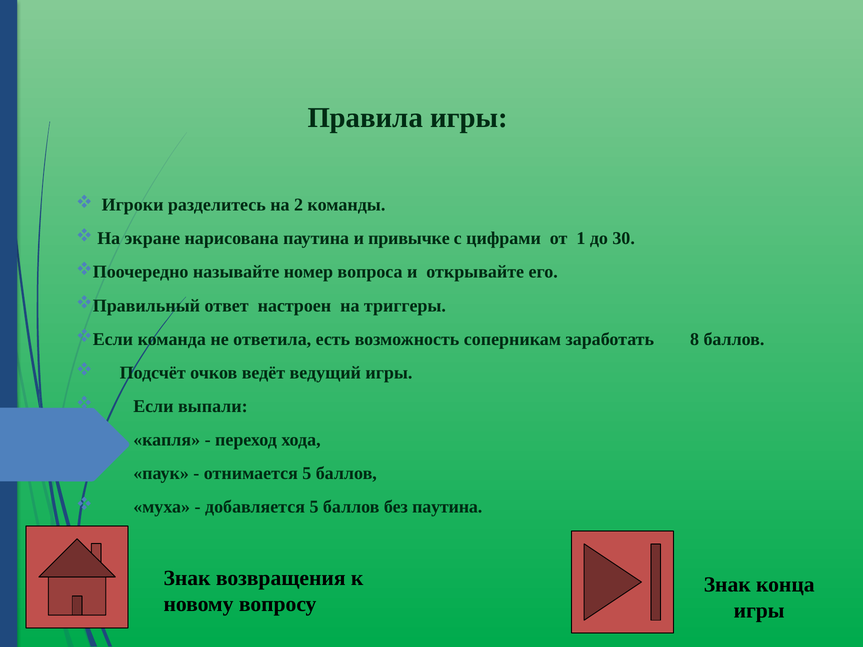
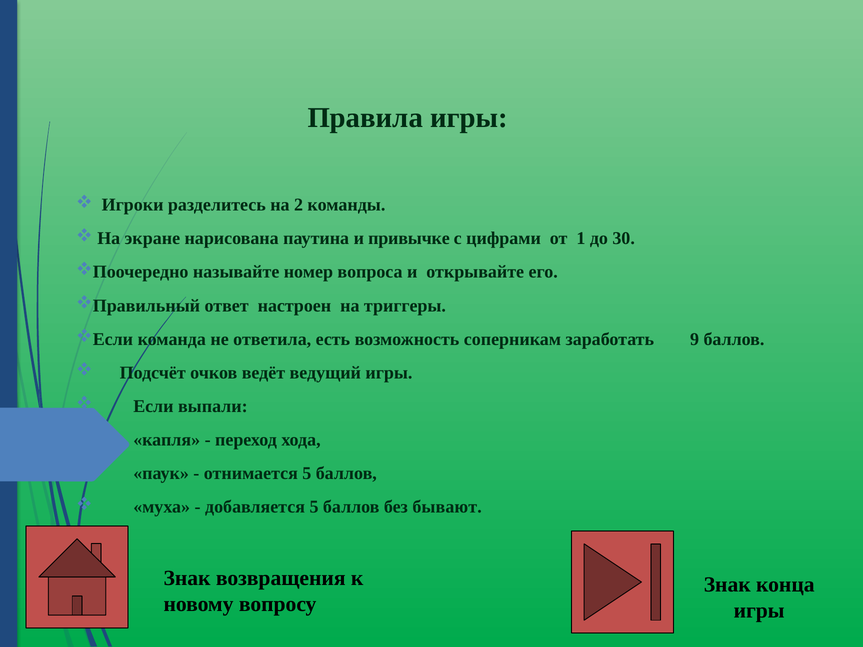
8: 8 -> 9
без паутина: паутина -> бывают
